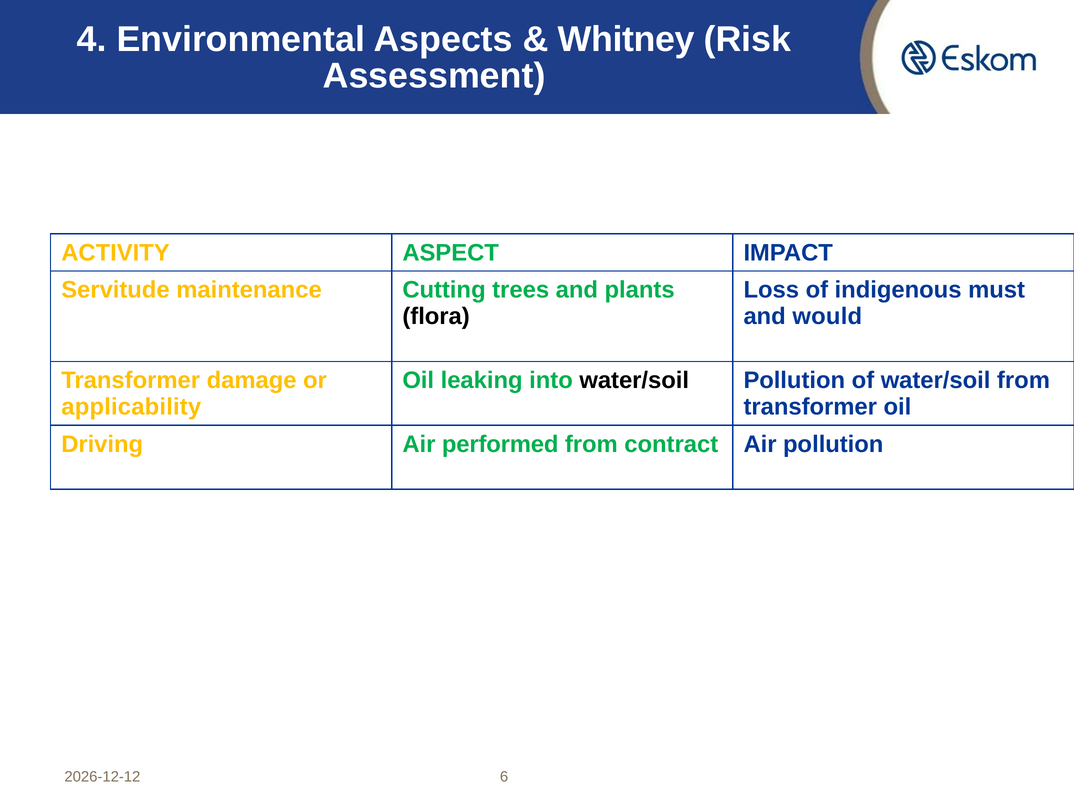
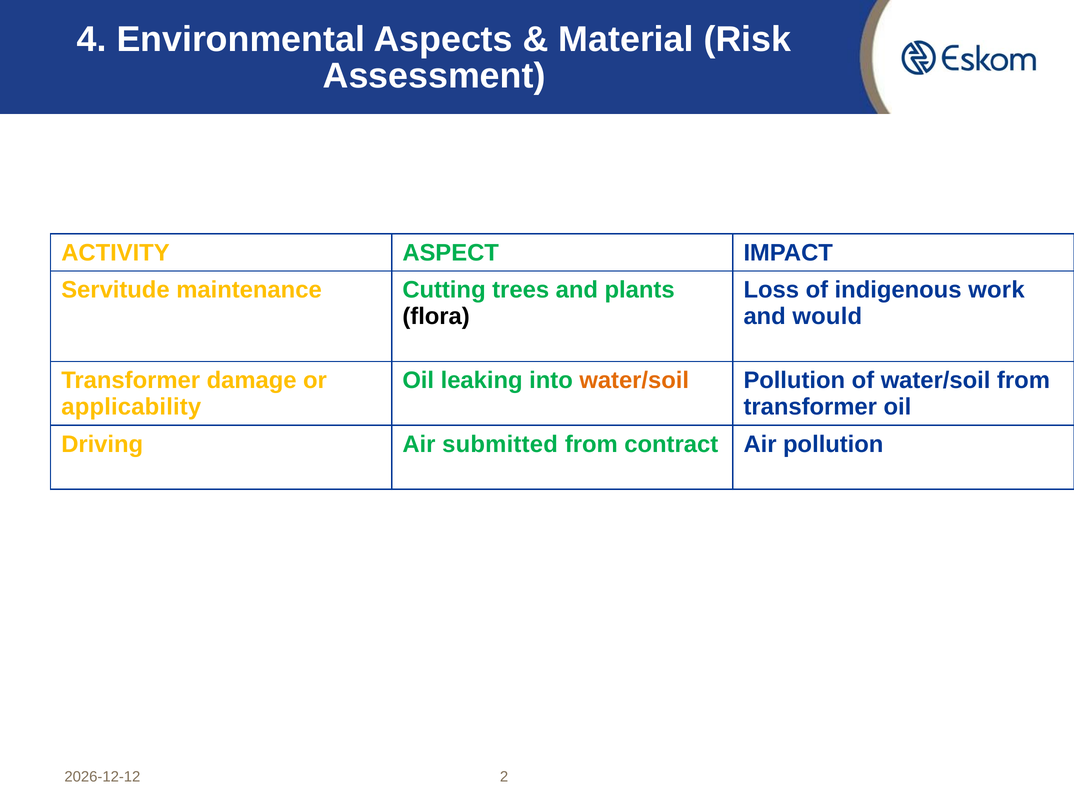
Whitney: Whitney -> Material
must: must -> work
water/soil at (634, 380) colour: black -> orange
performed: performed -> submitted
6: 6 -> 2
